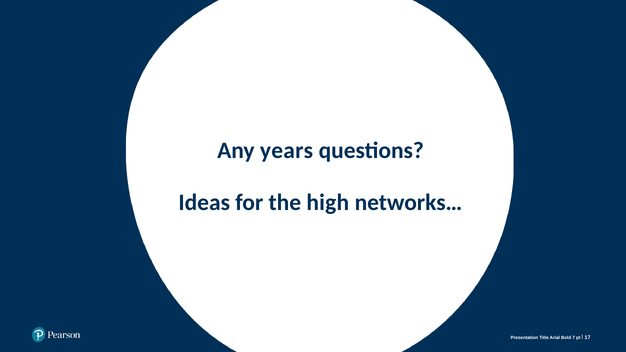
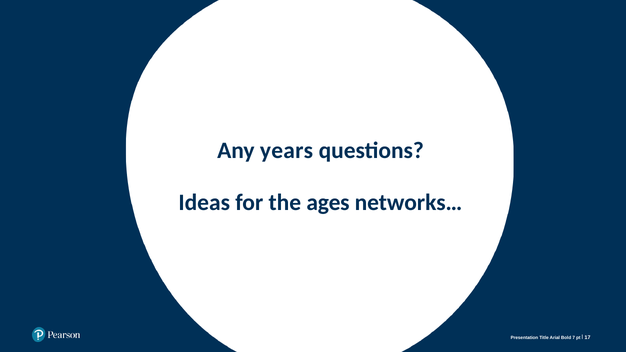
high: high -> ages
